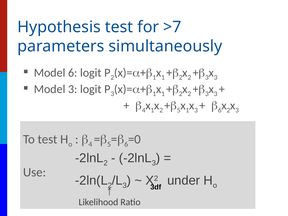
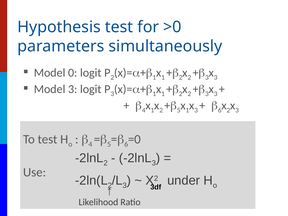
>7: >7 -> >0
Model 6: 6 -> 0
